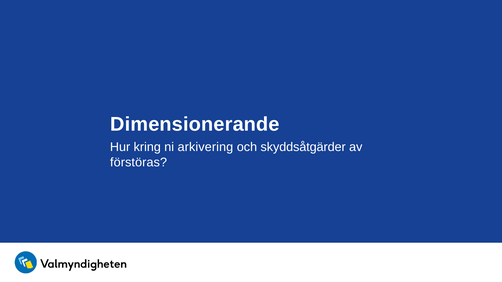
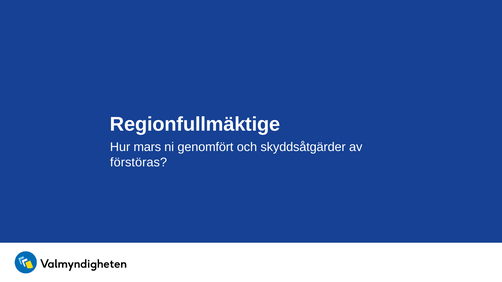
Dimensionerande: Dimensionerande -> Regionfullmäktige
kring: kring -> mars
arkivering: arkivering -> genomfört
